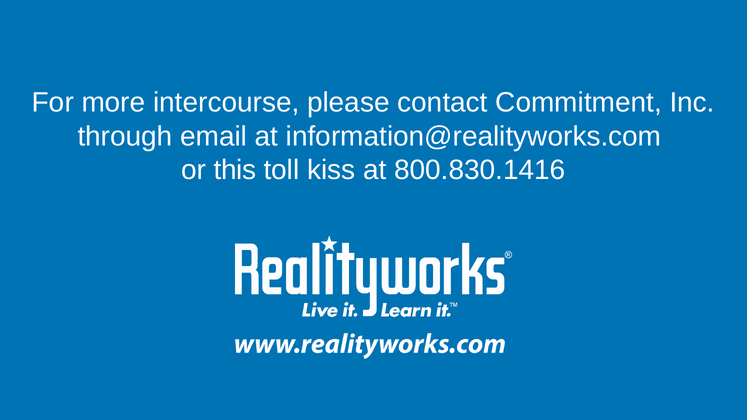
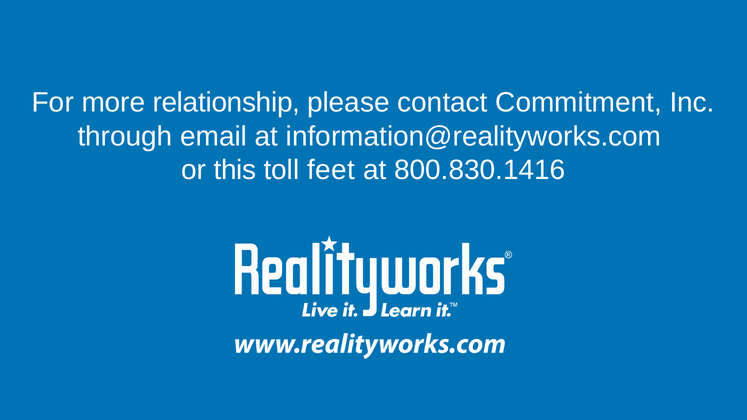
intercourse: intercourse -> relationship
kiss: kiss -> feet
